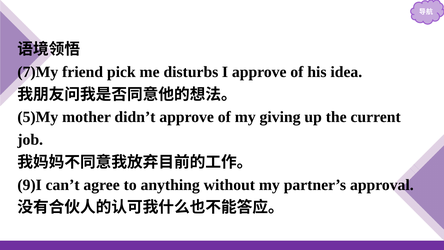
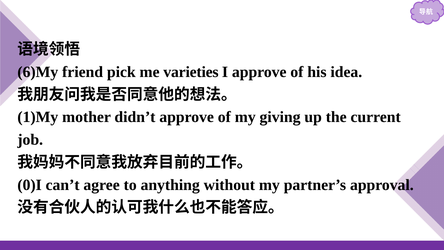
7)My: 7)My -> 6)My
disturbs: disturbs -> varieties
5)My: 5)My -> 1)My
9)I: 9)I -> 0)I
